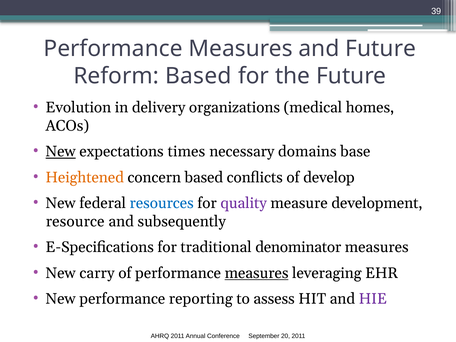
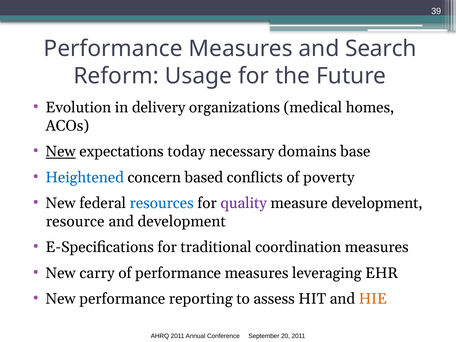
and Future: Future -> Search
Reform Based: Based -> Usage
times: times -> today
Heightened colour: orange -> blue
develop: develop -> poverty
and subsequently: subsequently -> development
denominator: denominator -> coordination
measures at (257, 273) underline: present -> none
HIE colour: purple -> orange
